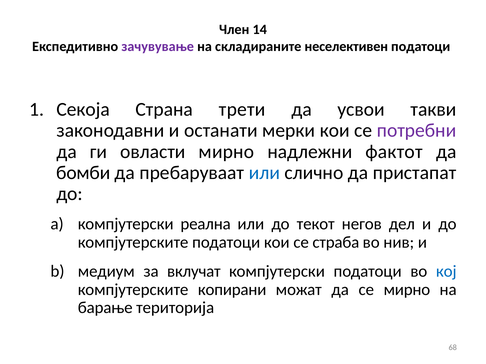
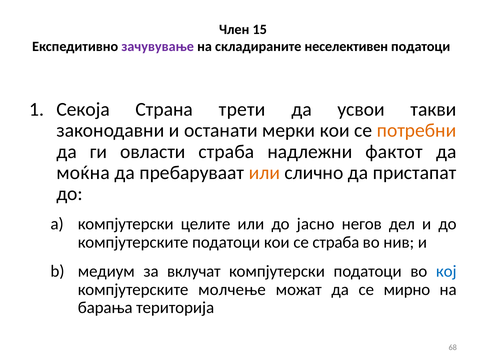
14: 14 -> 15
потребни colour: purple -> orange
овласти мирно: мирно -> страба
бомби: бомби -> моќна
или at (264, 173) colour: blue -> orange
реална: реална -> целите
текот: текот -> јасно
копирани: копирани -> молчење
барање: барање -> барања
